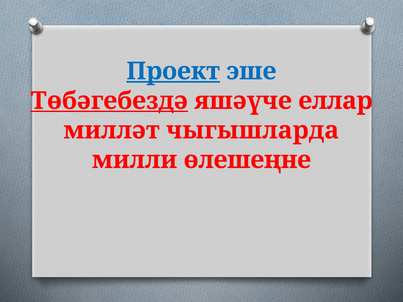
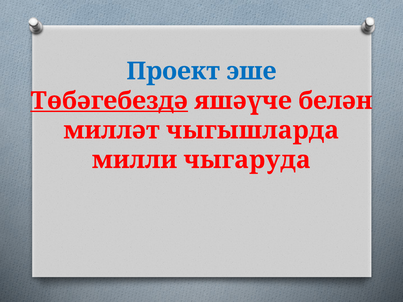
Проект underline: present -> none
еллар: еллар -> белән
өлешеңне: өлешеңне -> чыгаруда
